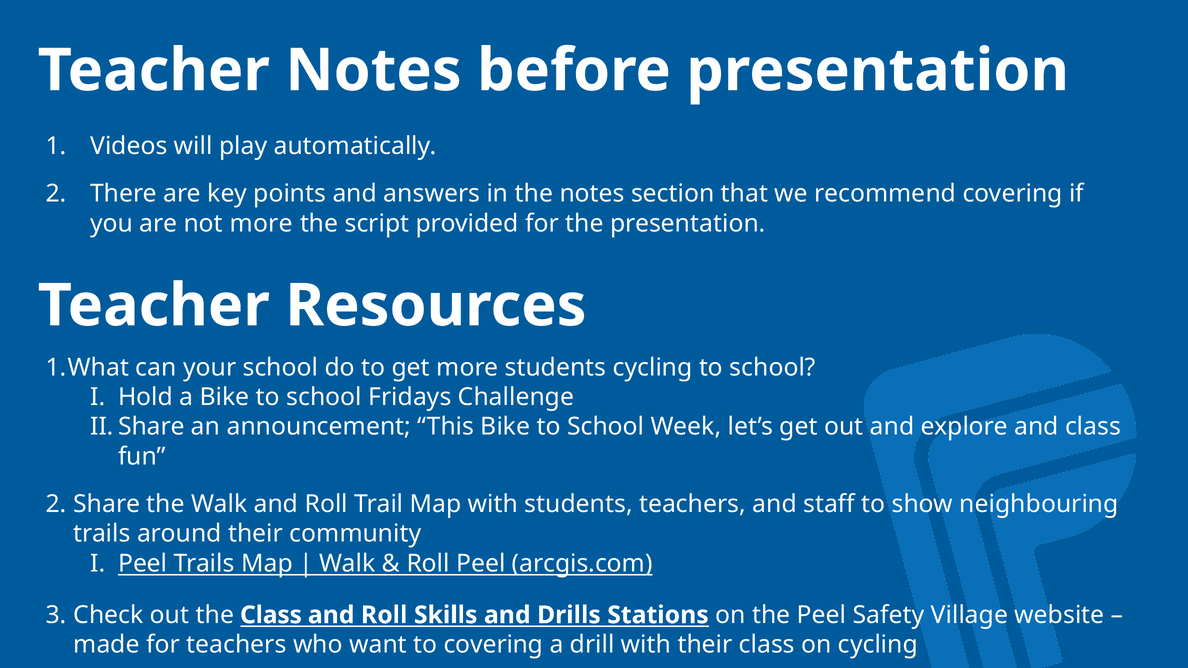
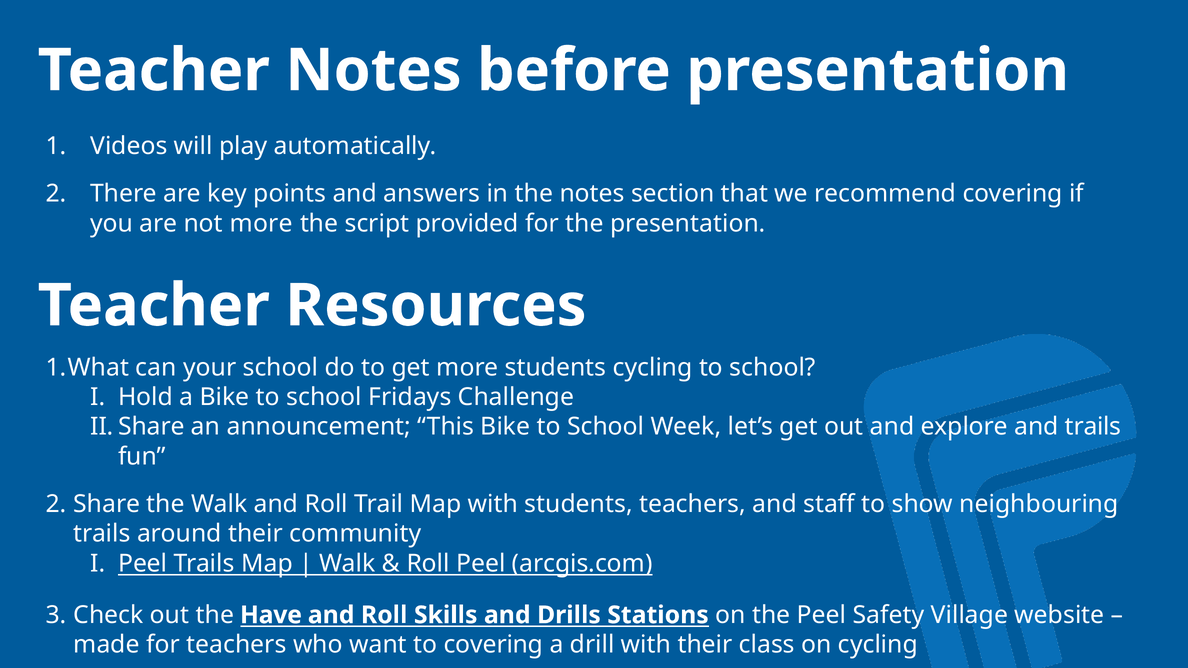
and class: class -> trails
the Class: Class -> Have
